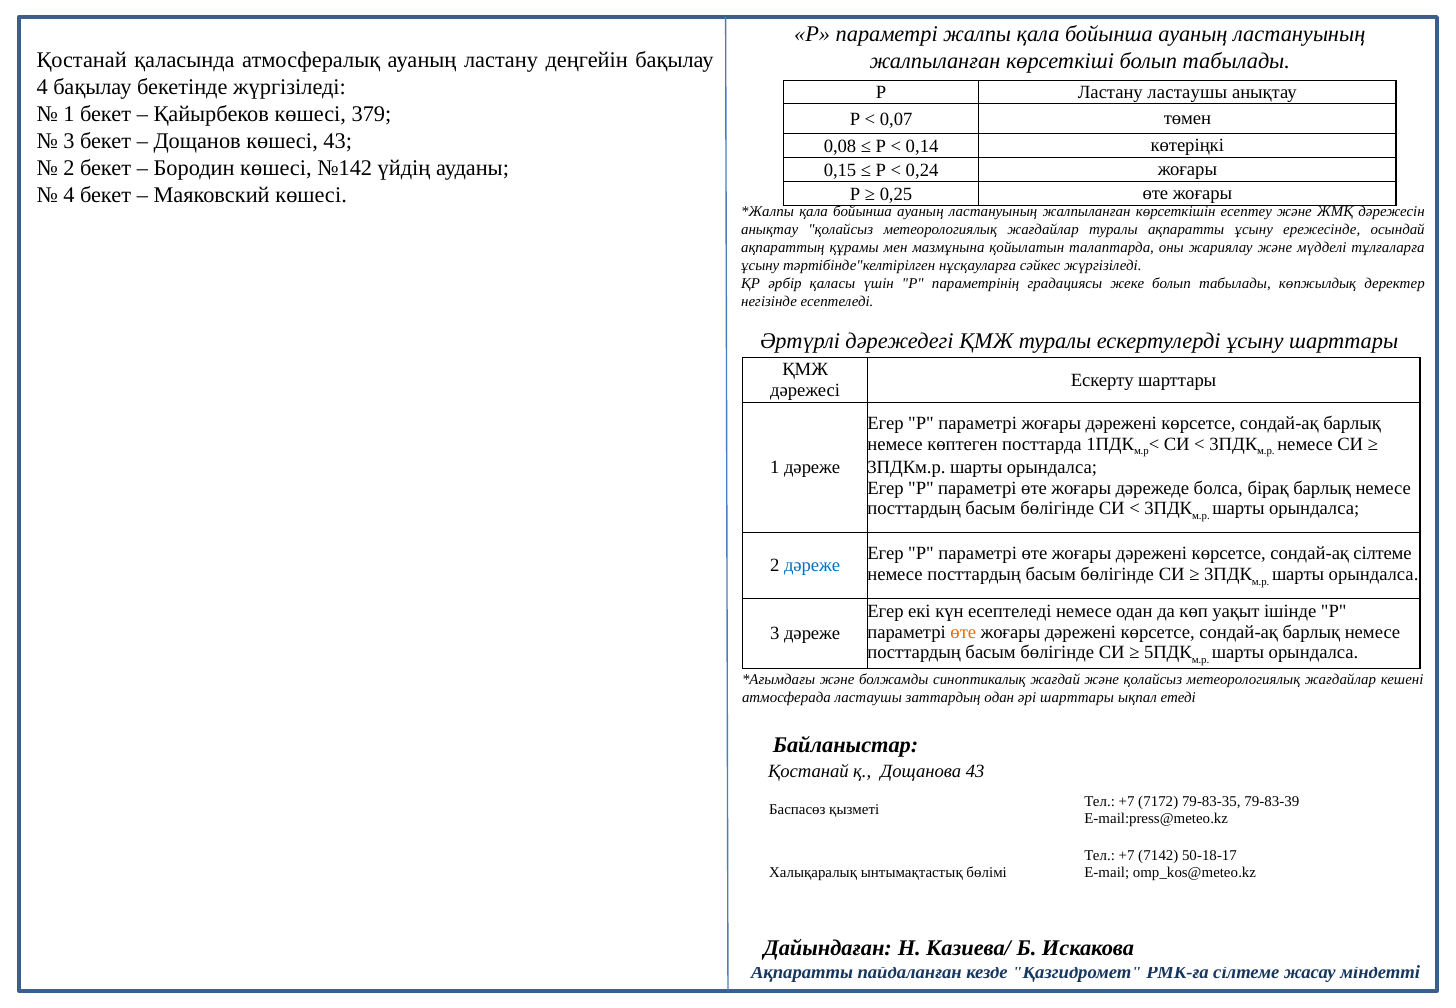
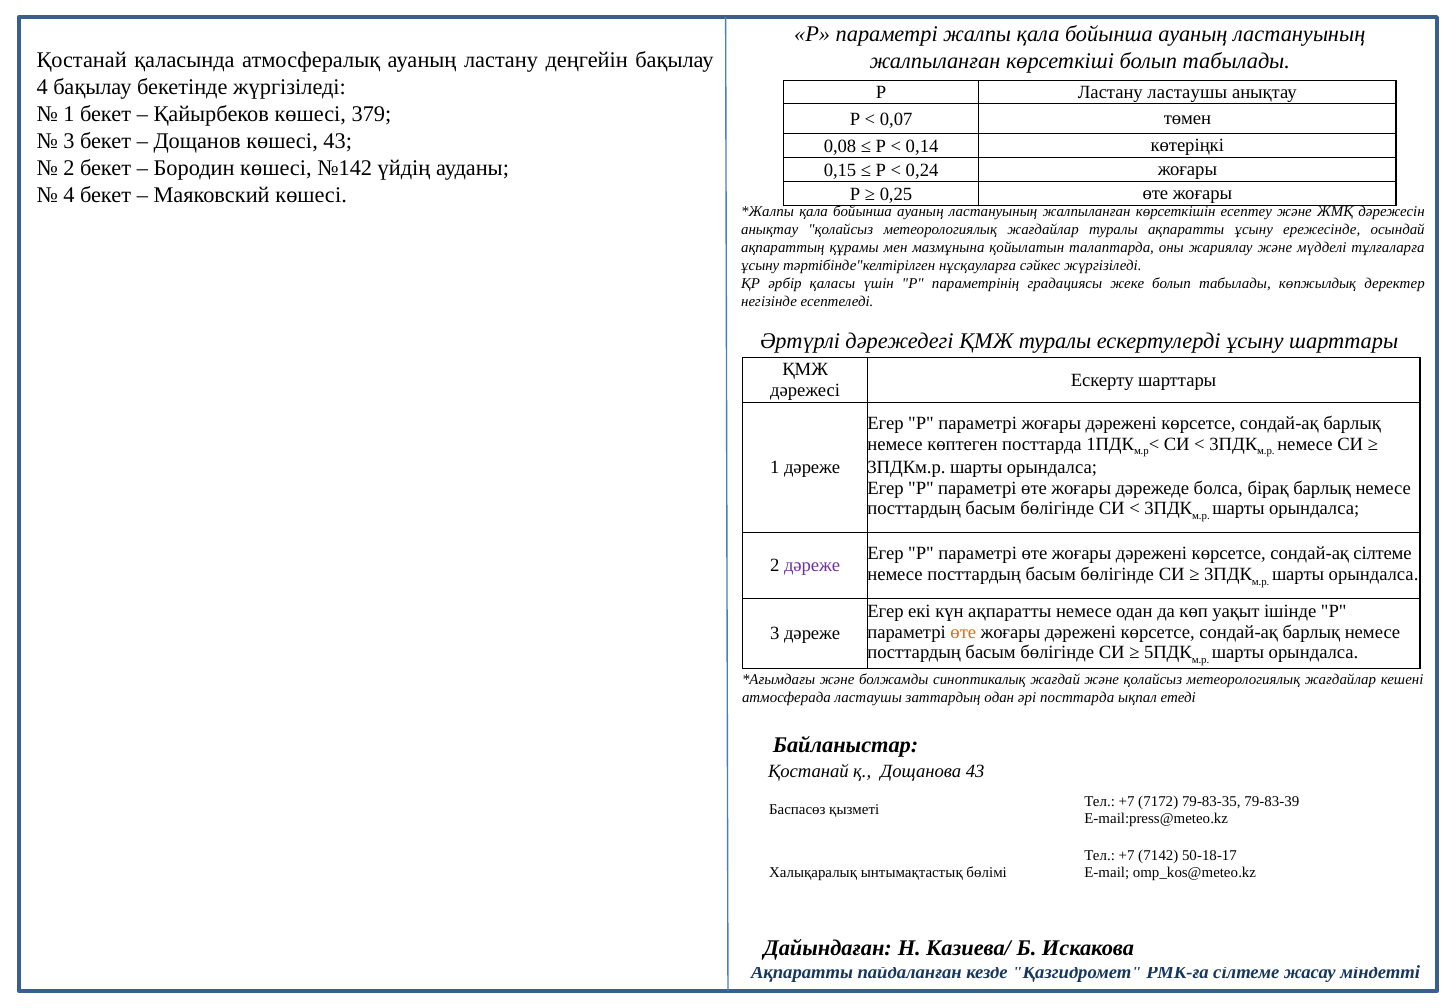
дәреже at (812, 566) colour: blue -> purple
күн есептеледі: есептеледі -> ақпаратты
әрі шарттары: шарттары -> посттарда
